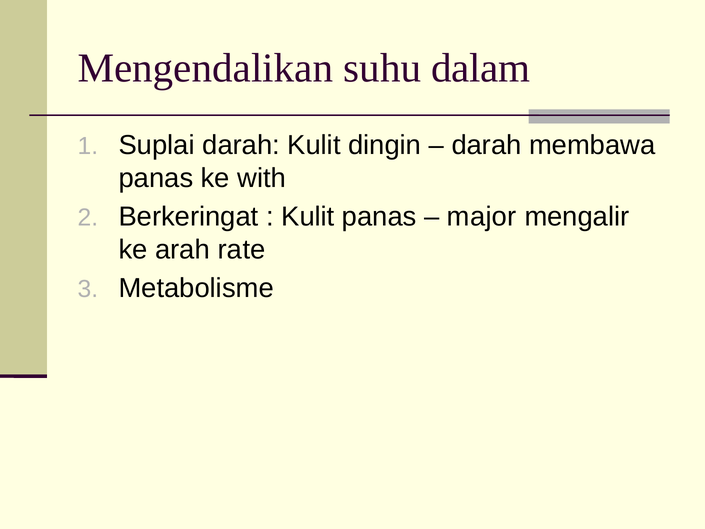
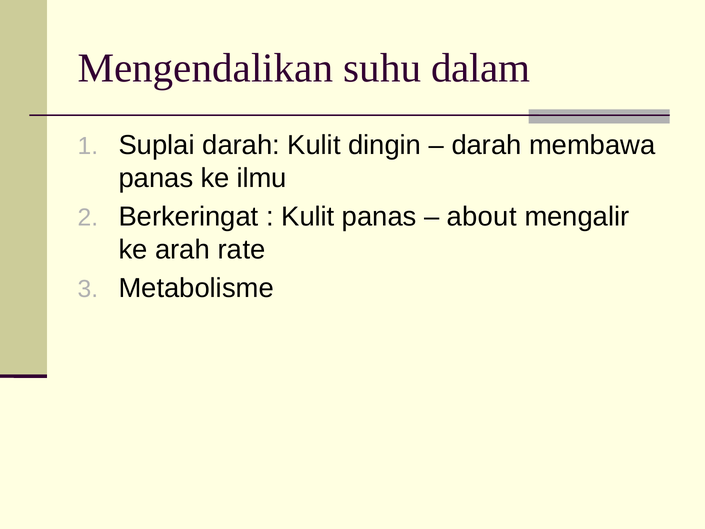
with: with -> ilmu
major: major -> about
